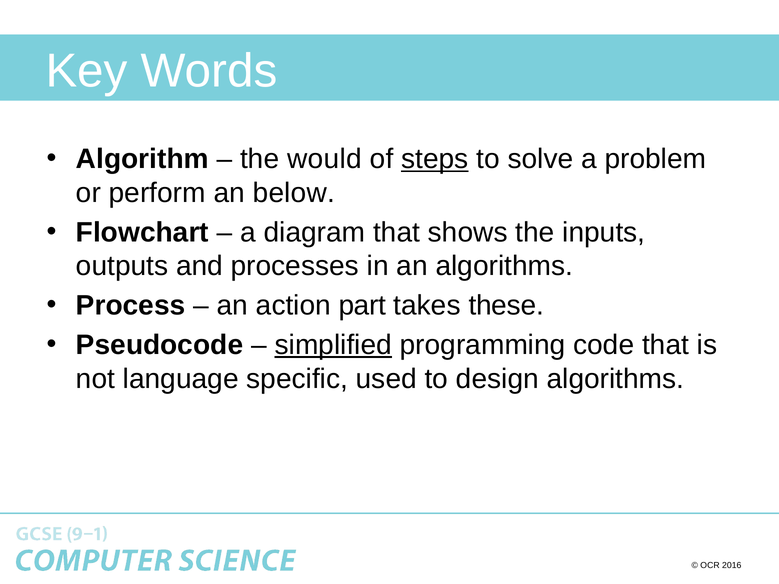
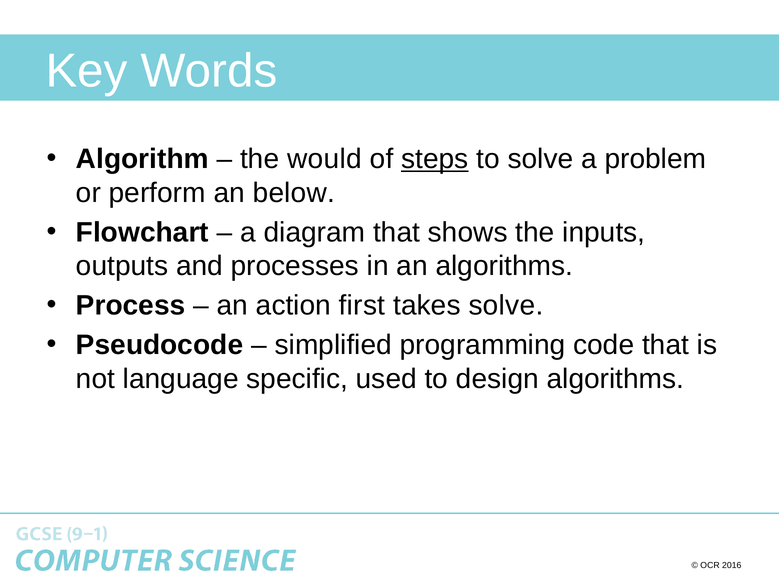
part: part -> first
takes these: these -> solve
simplified underline: present -> none
